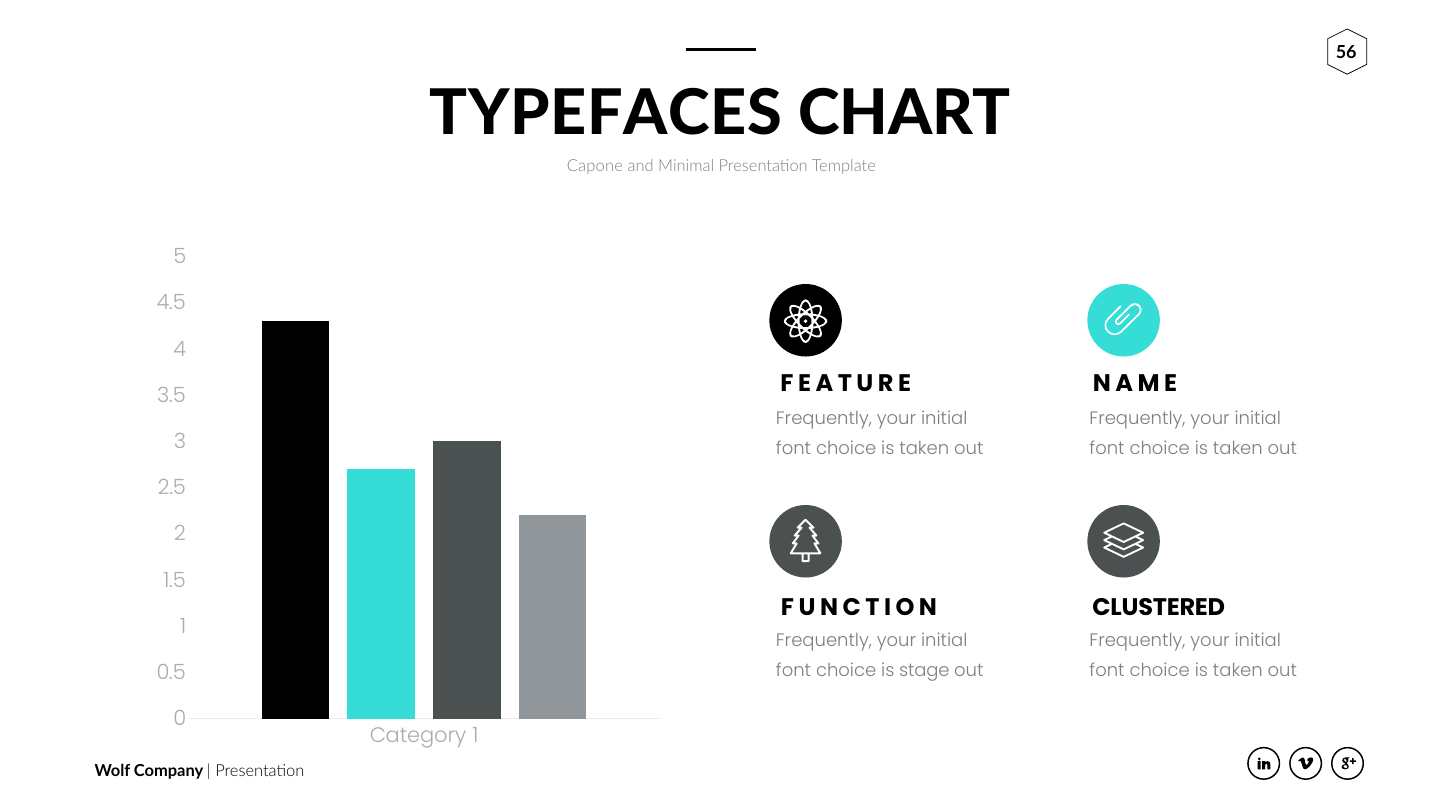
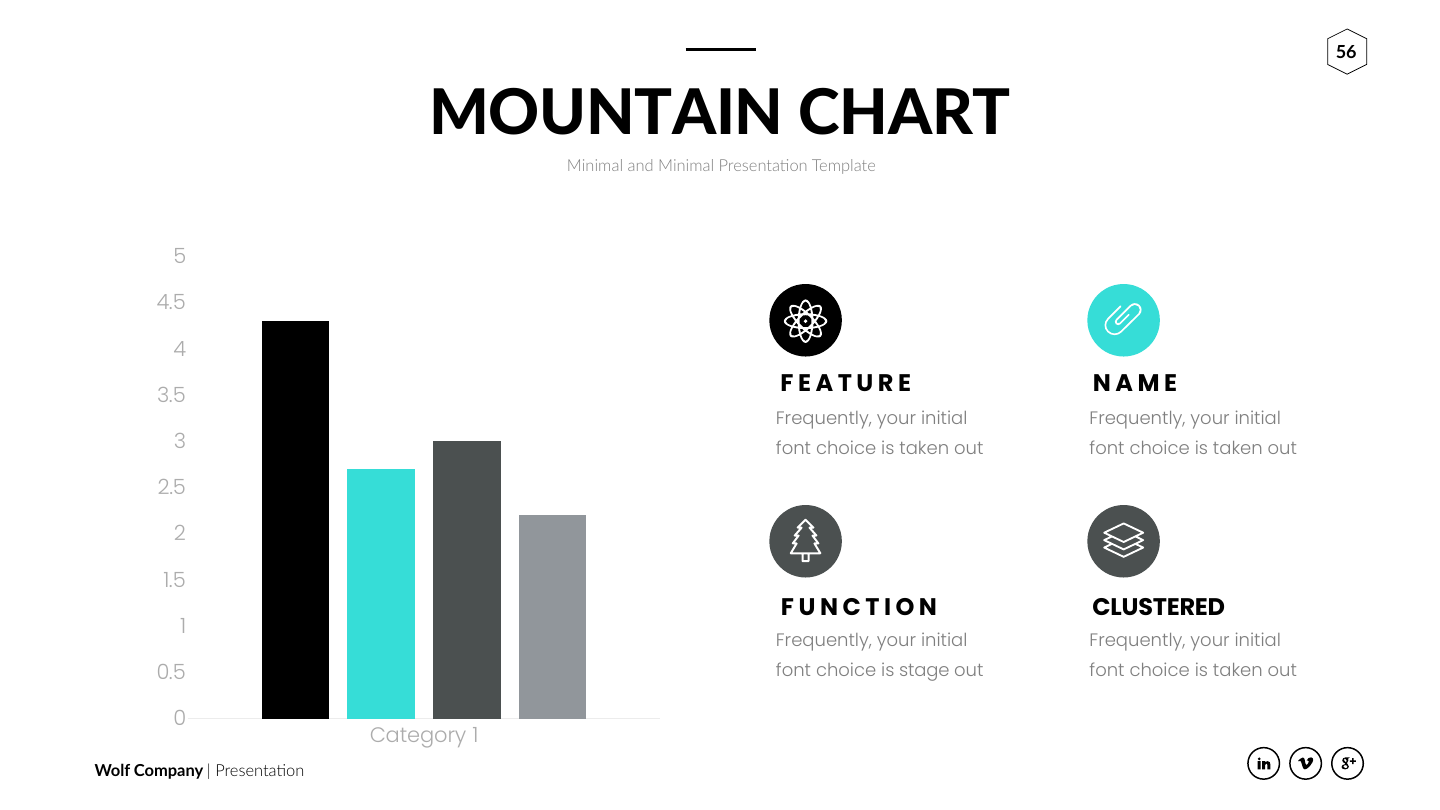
TYPEFACES: TYPEFACES -> MOUNTAIN
Capone at (595, 166): Capone -> Minimal
